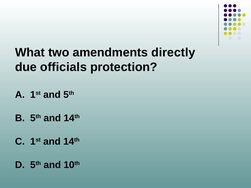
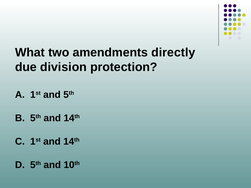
officials: officials -> division
